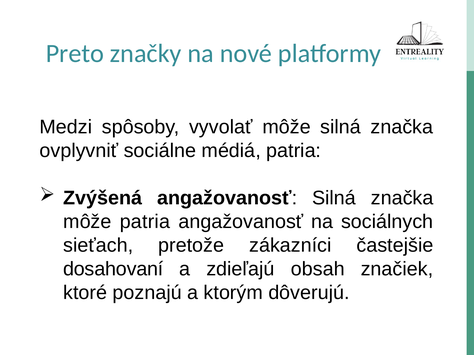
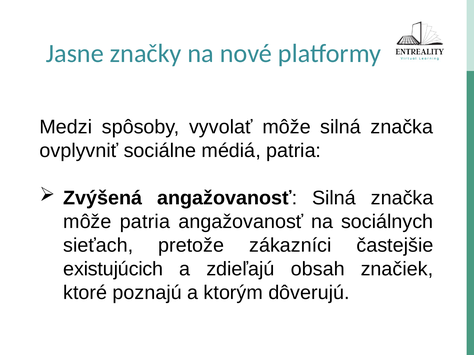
Preto: Preto -> Jasne
dosahovaní: dosahovaní -> existujúcich
